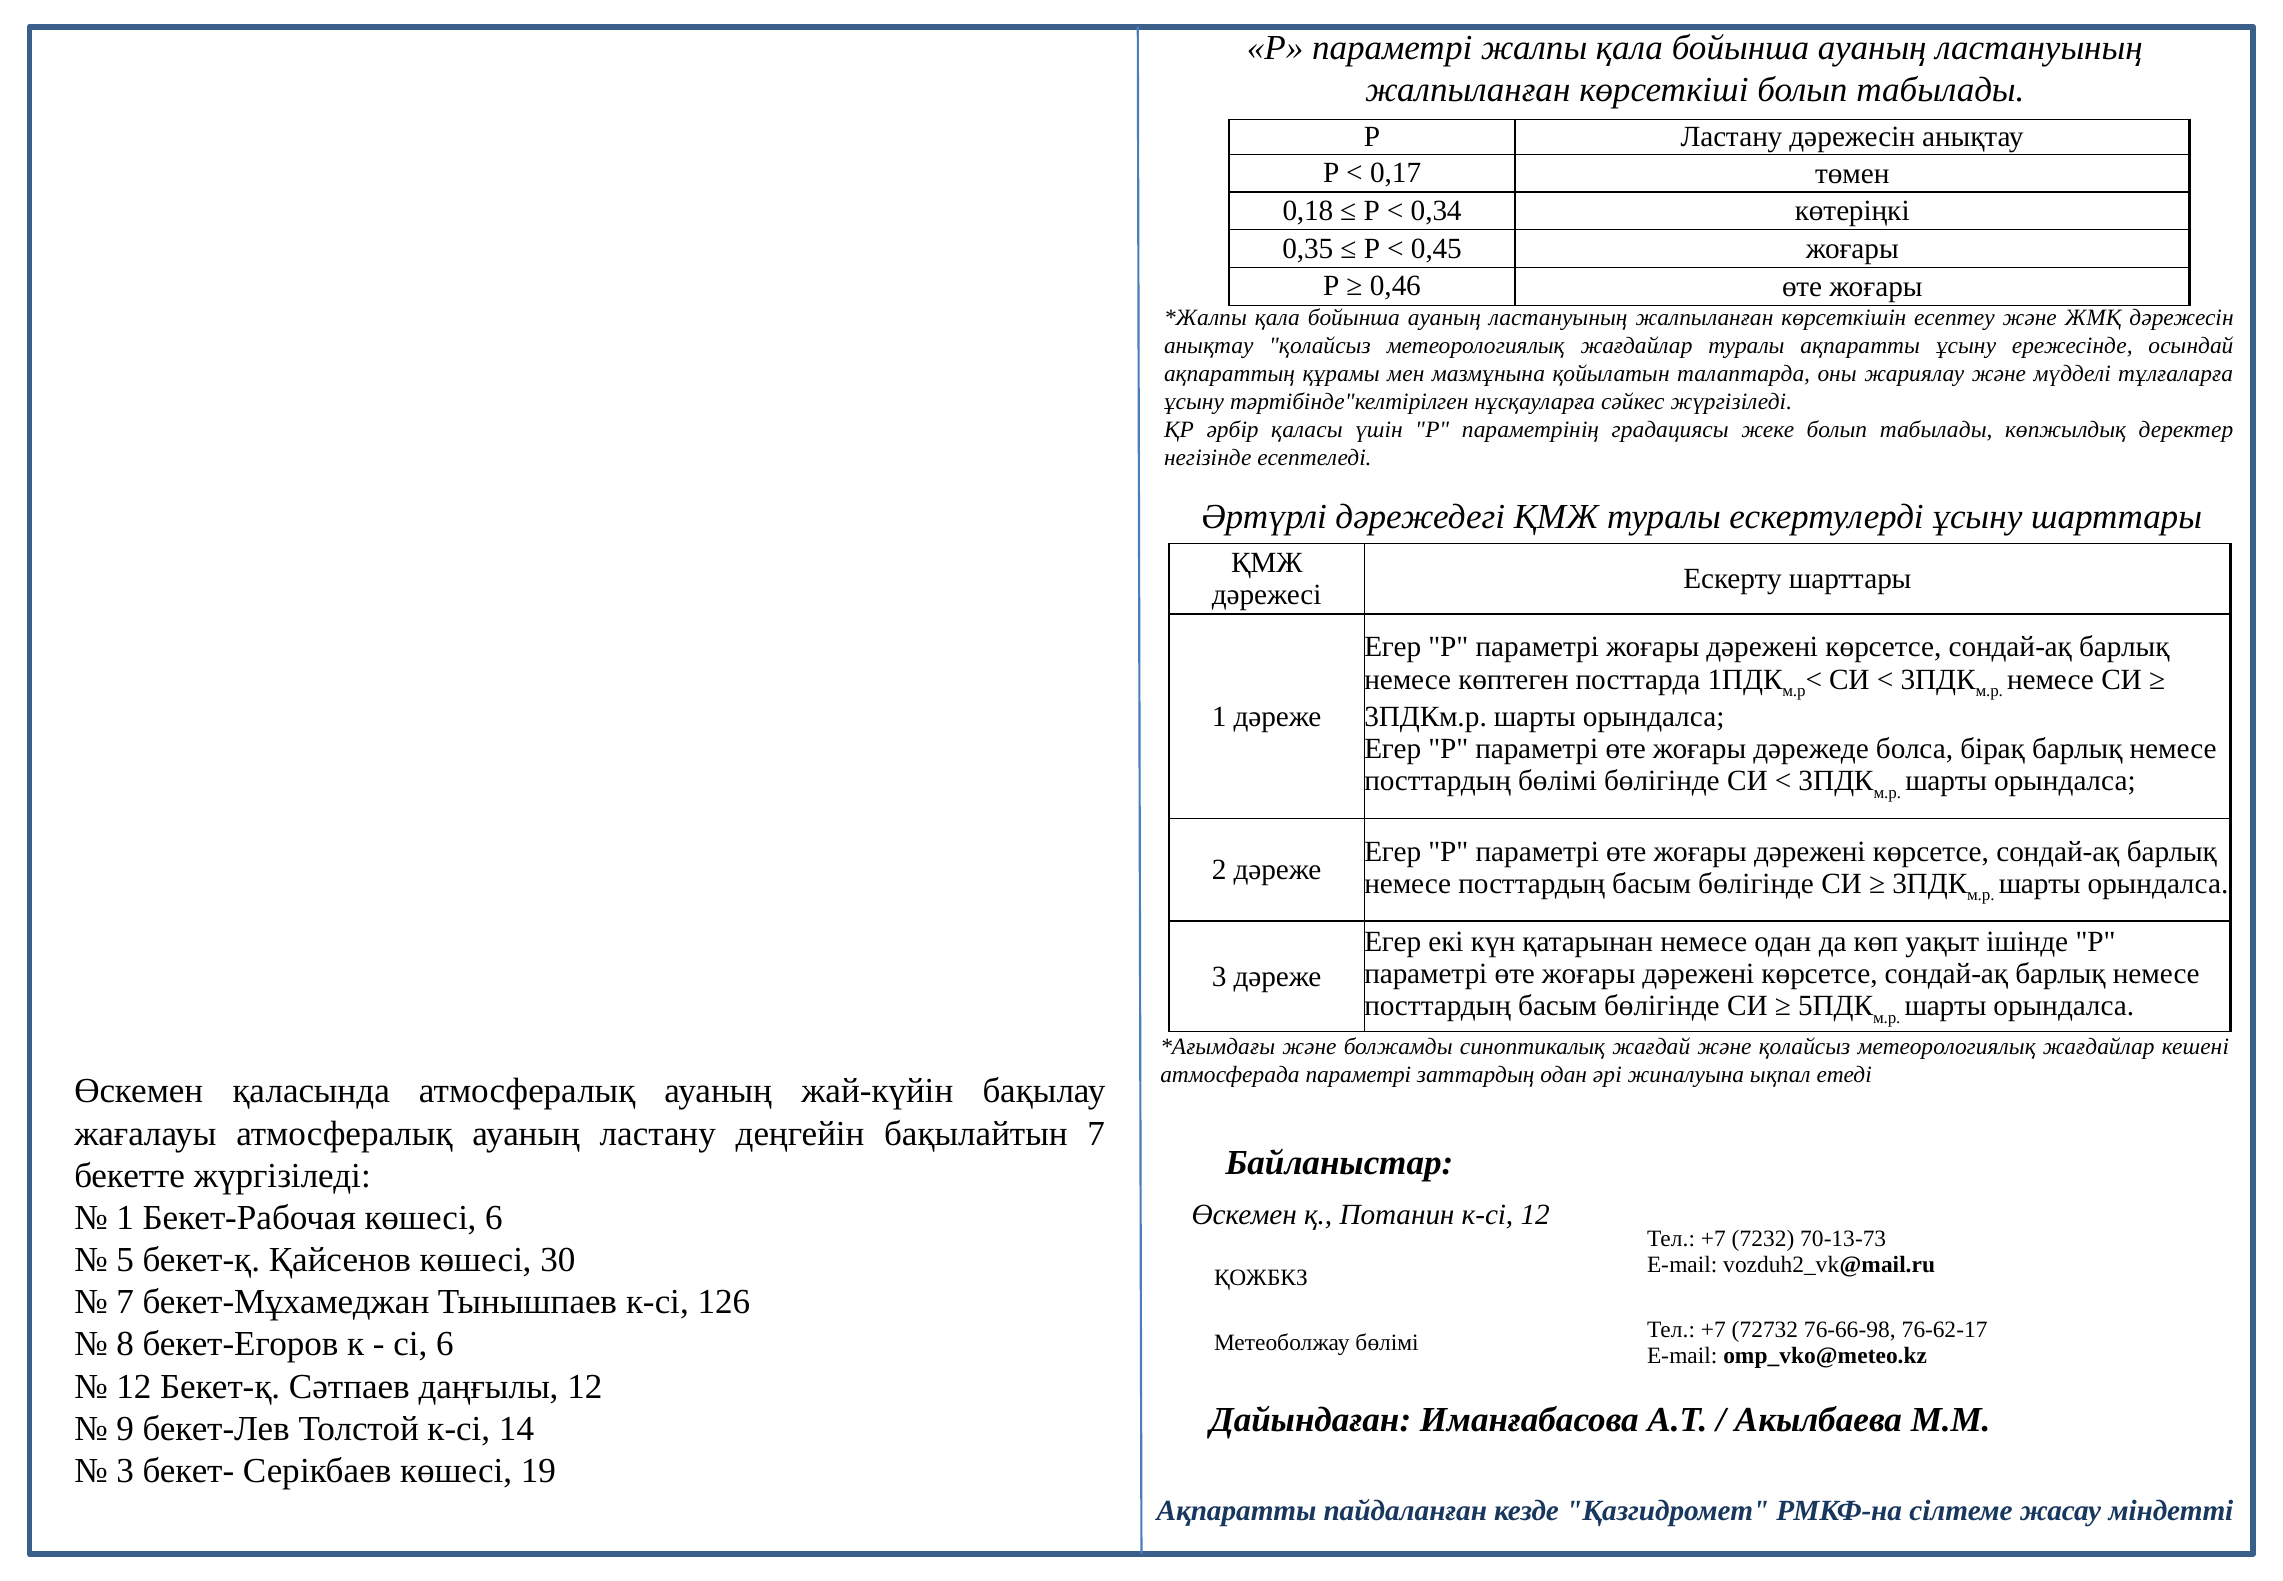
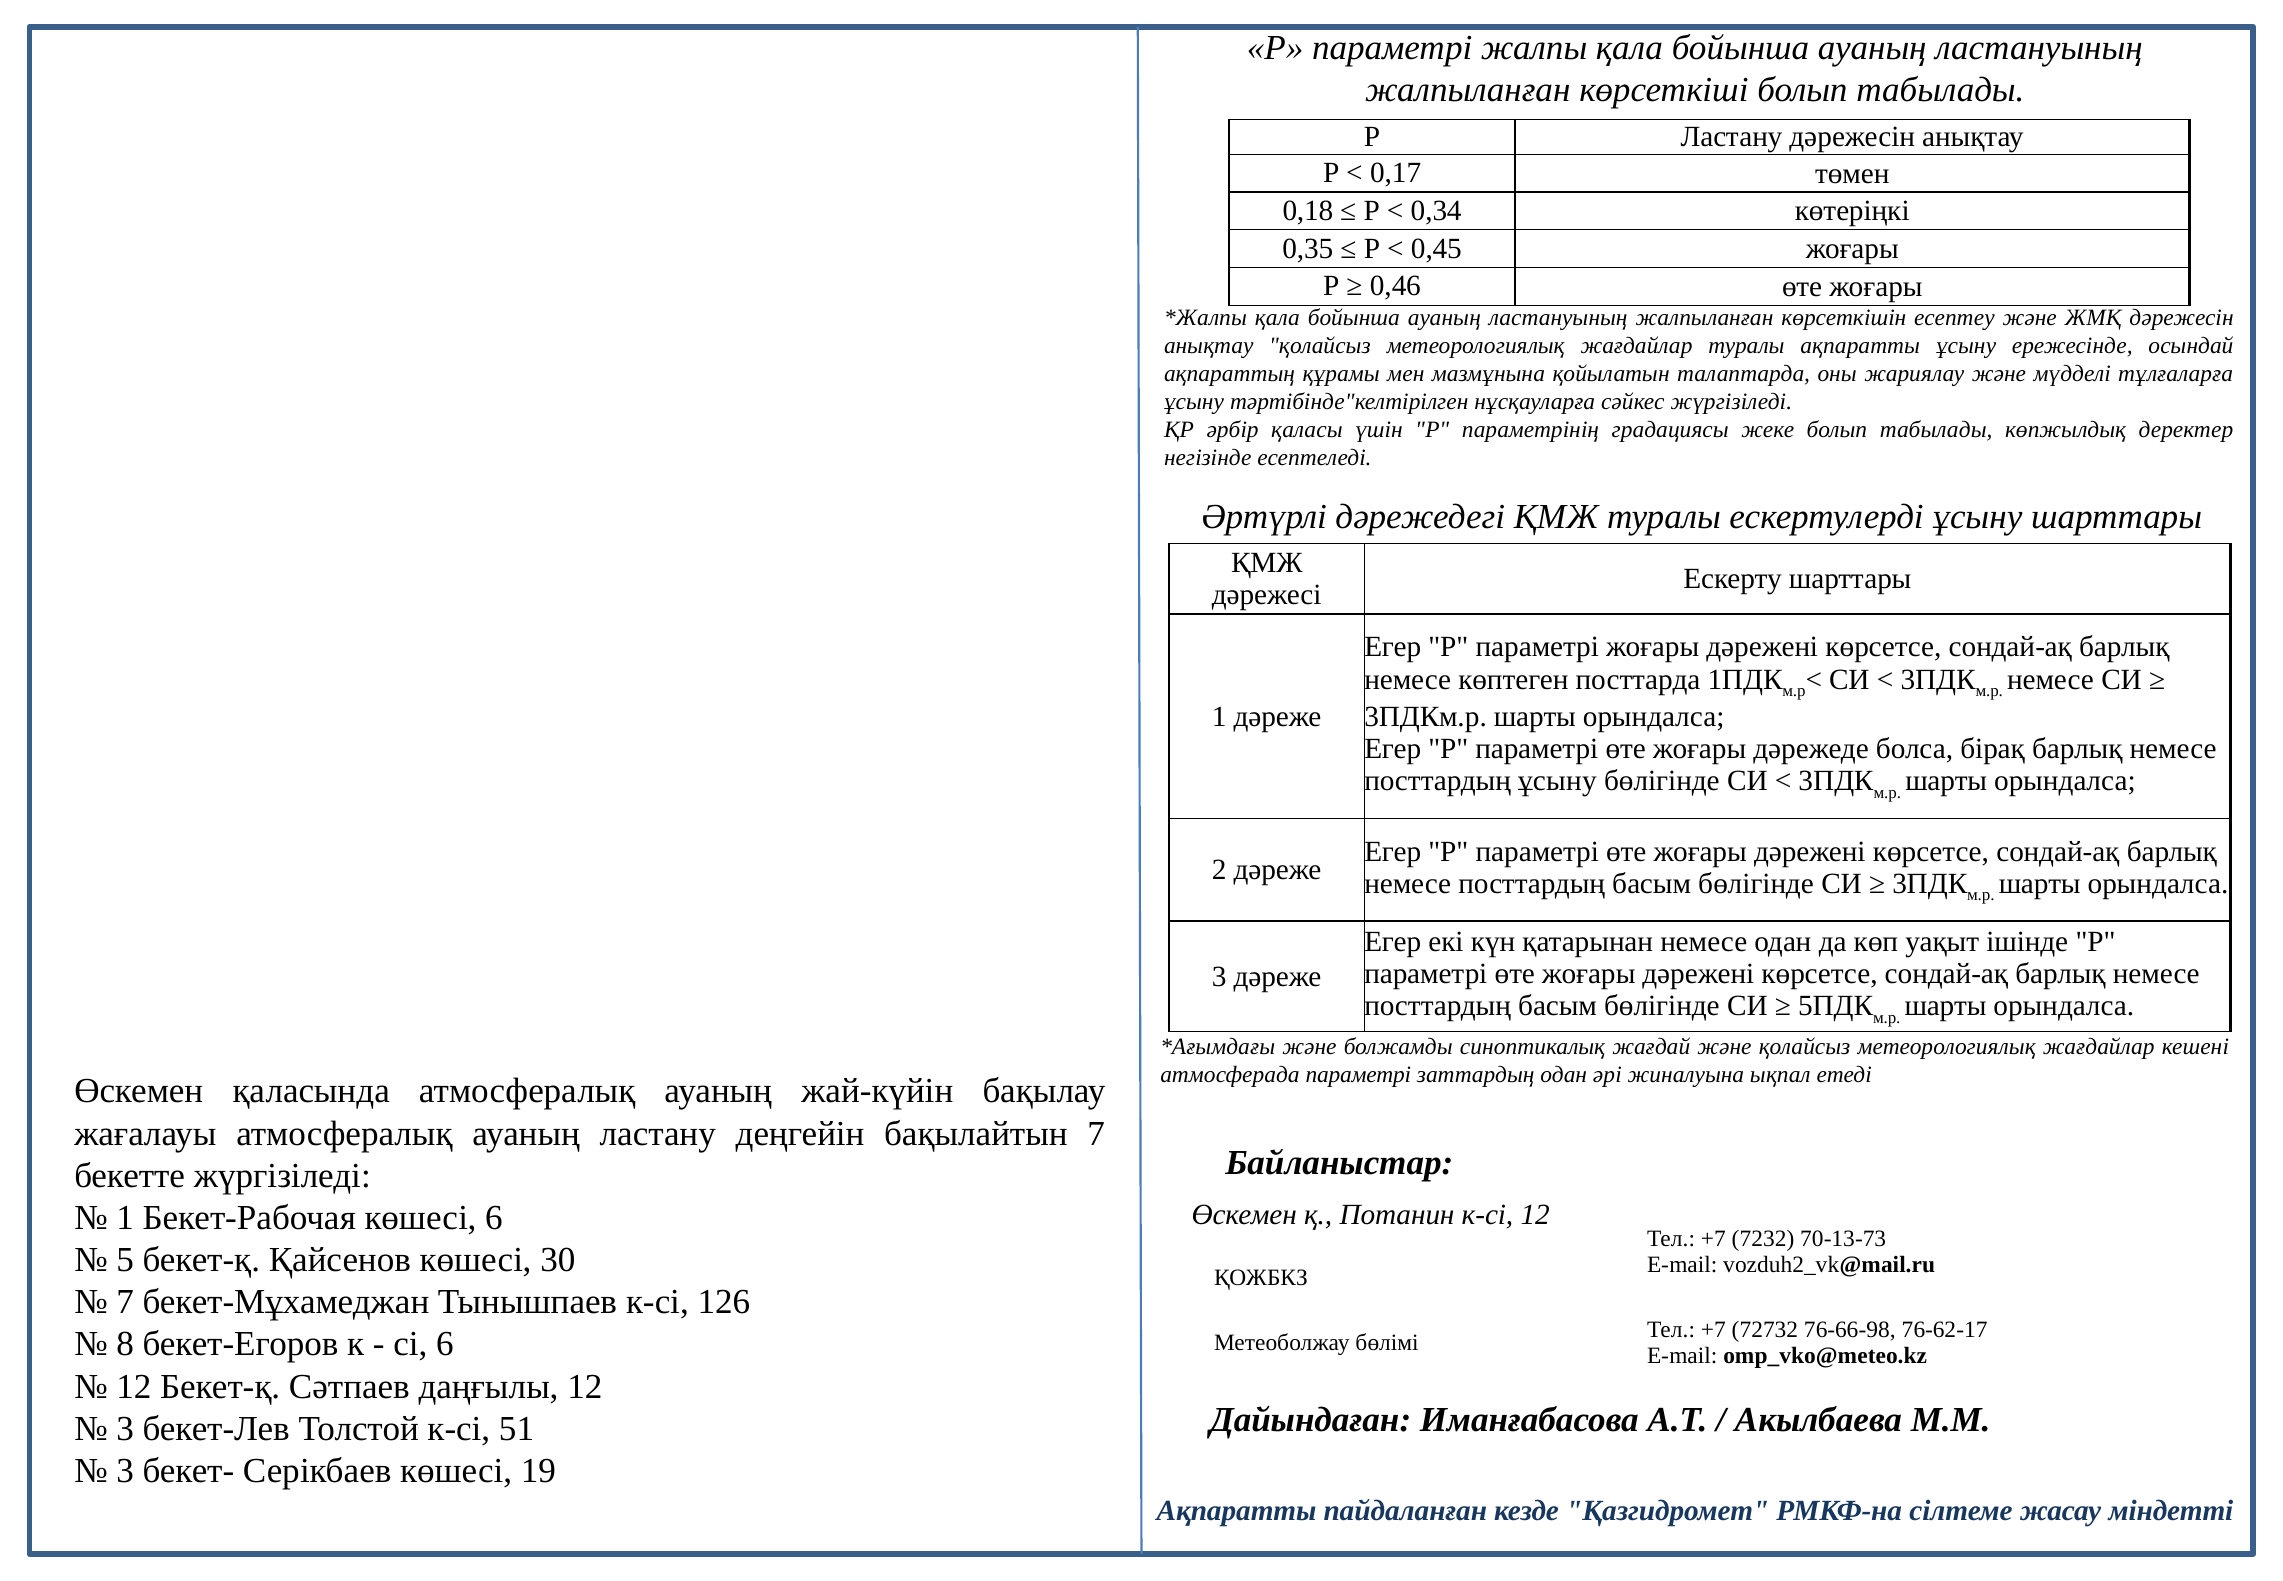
посттардың бөлімі: бөлімі -> ұсыну
9 at (125, 1428): 9 -> 3
14: 14 -> 51
